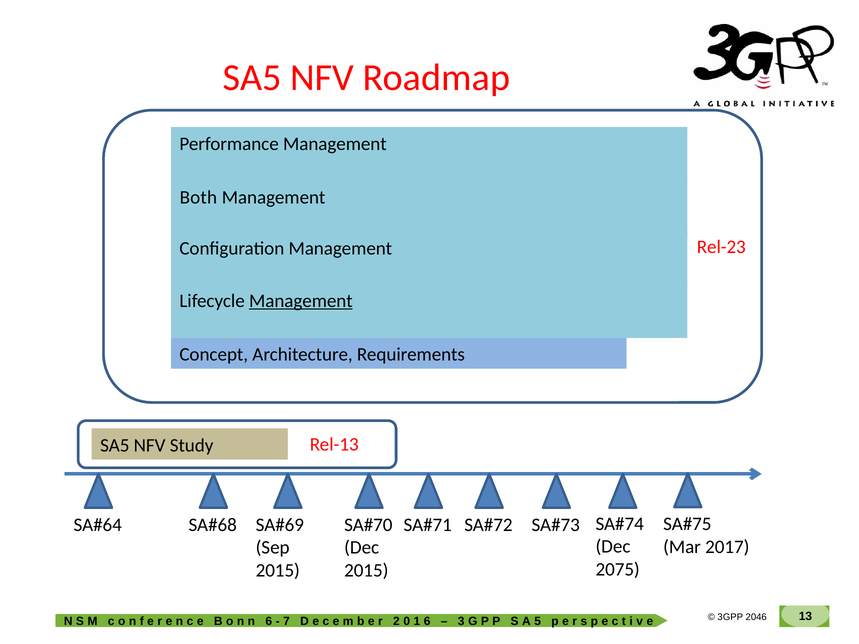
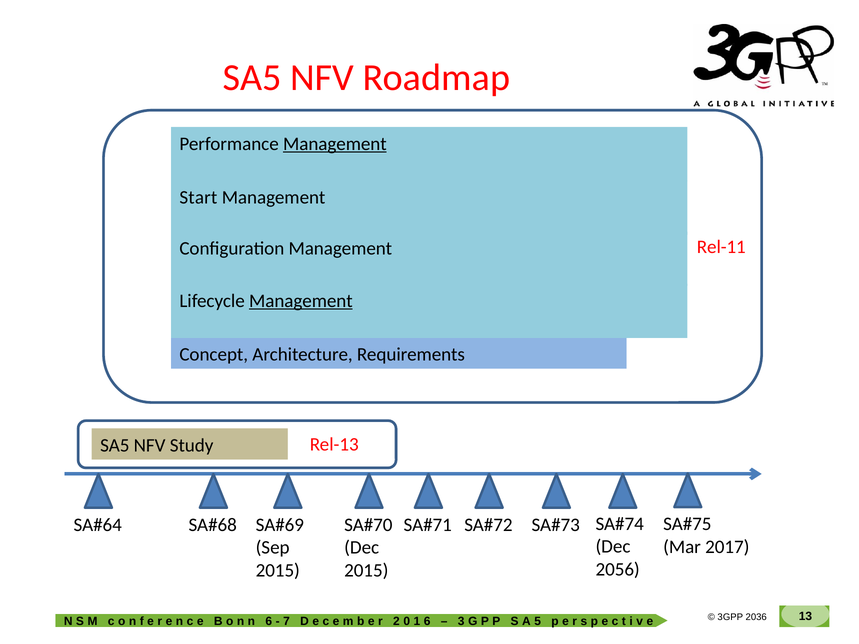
Management at (335, 144) underline: none -> present
Both: Both -> Start
Rel-23: Rel-23 -> Rel-11
2075: 2075 -> 2056
2046: 2046 -> 2036
